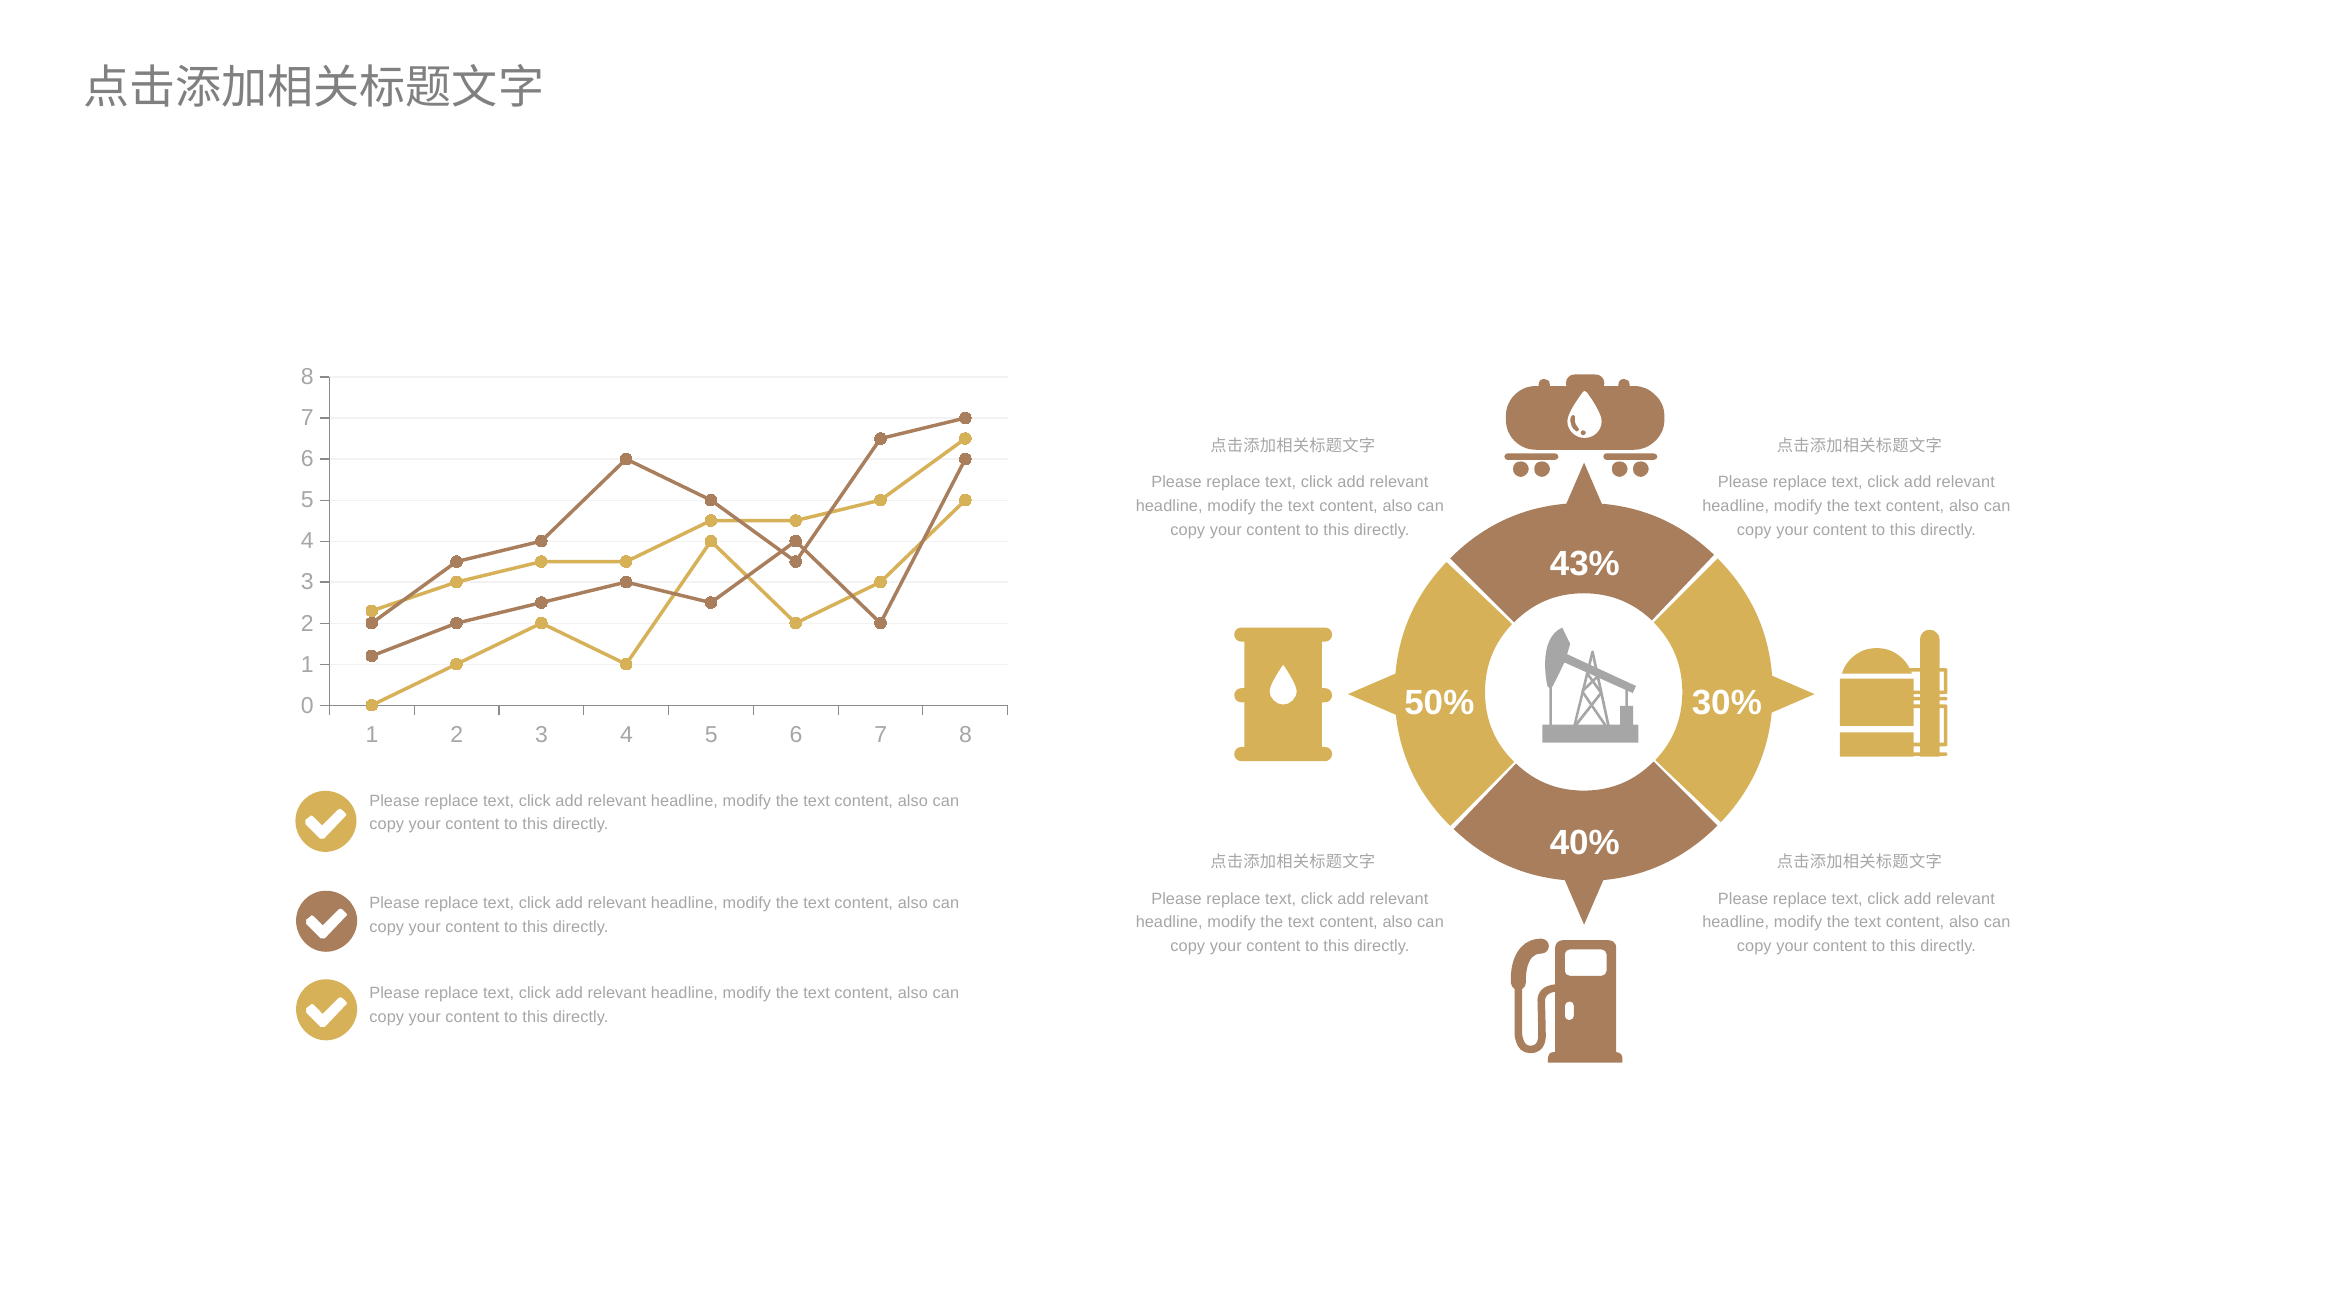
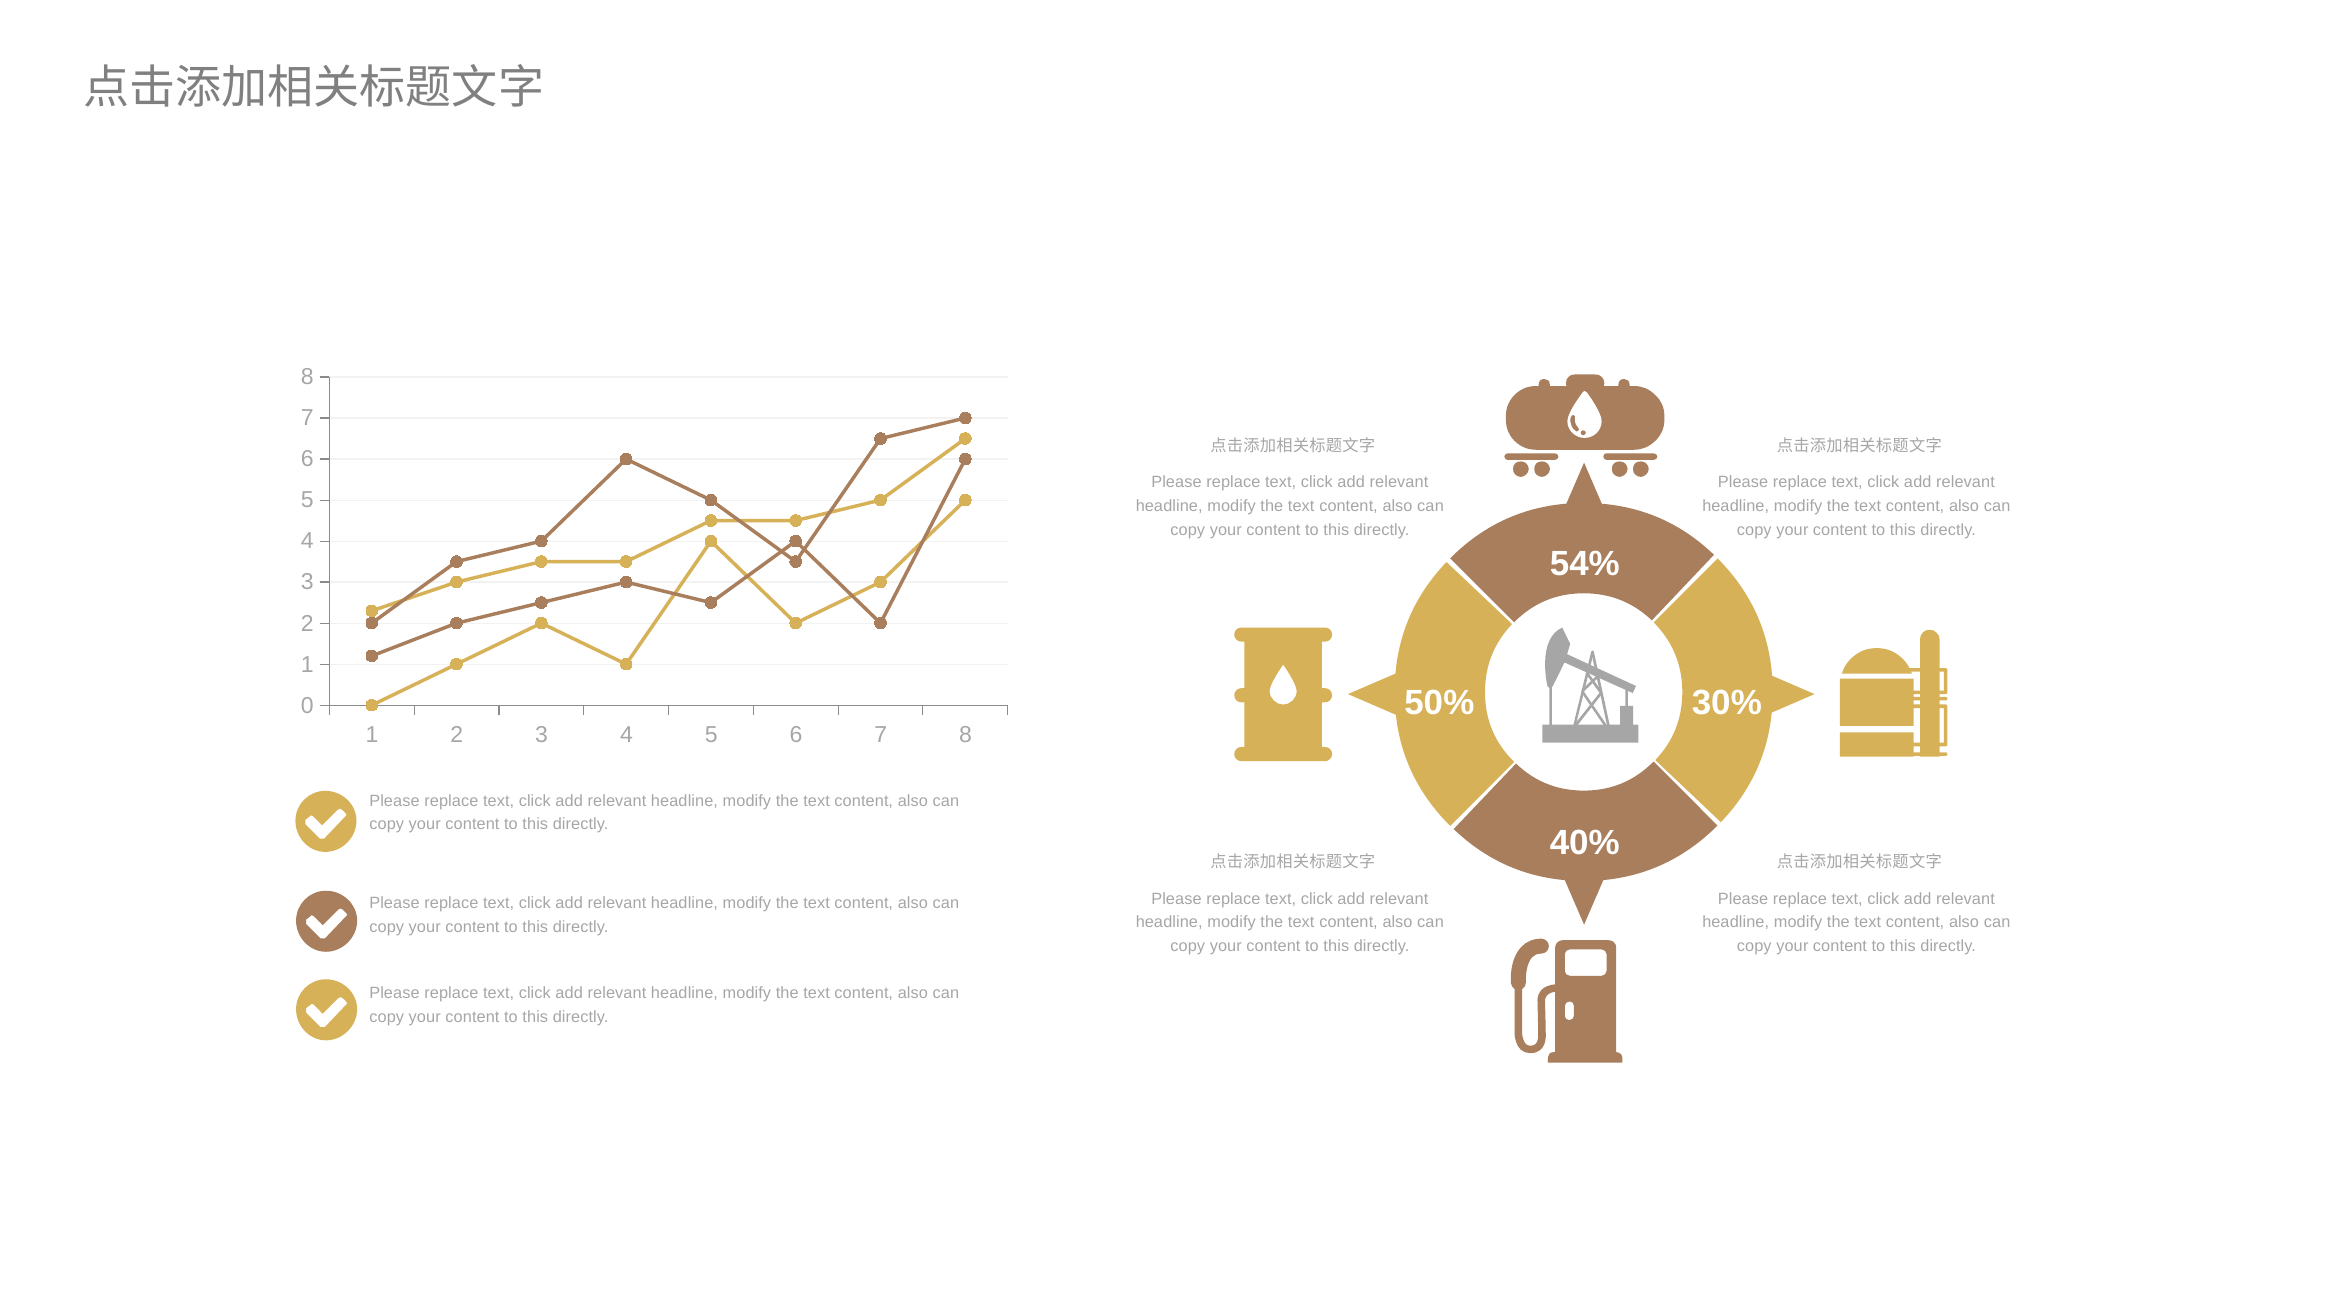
43%: 43% -> 54%
